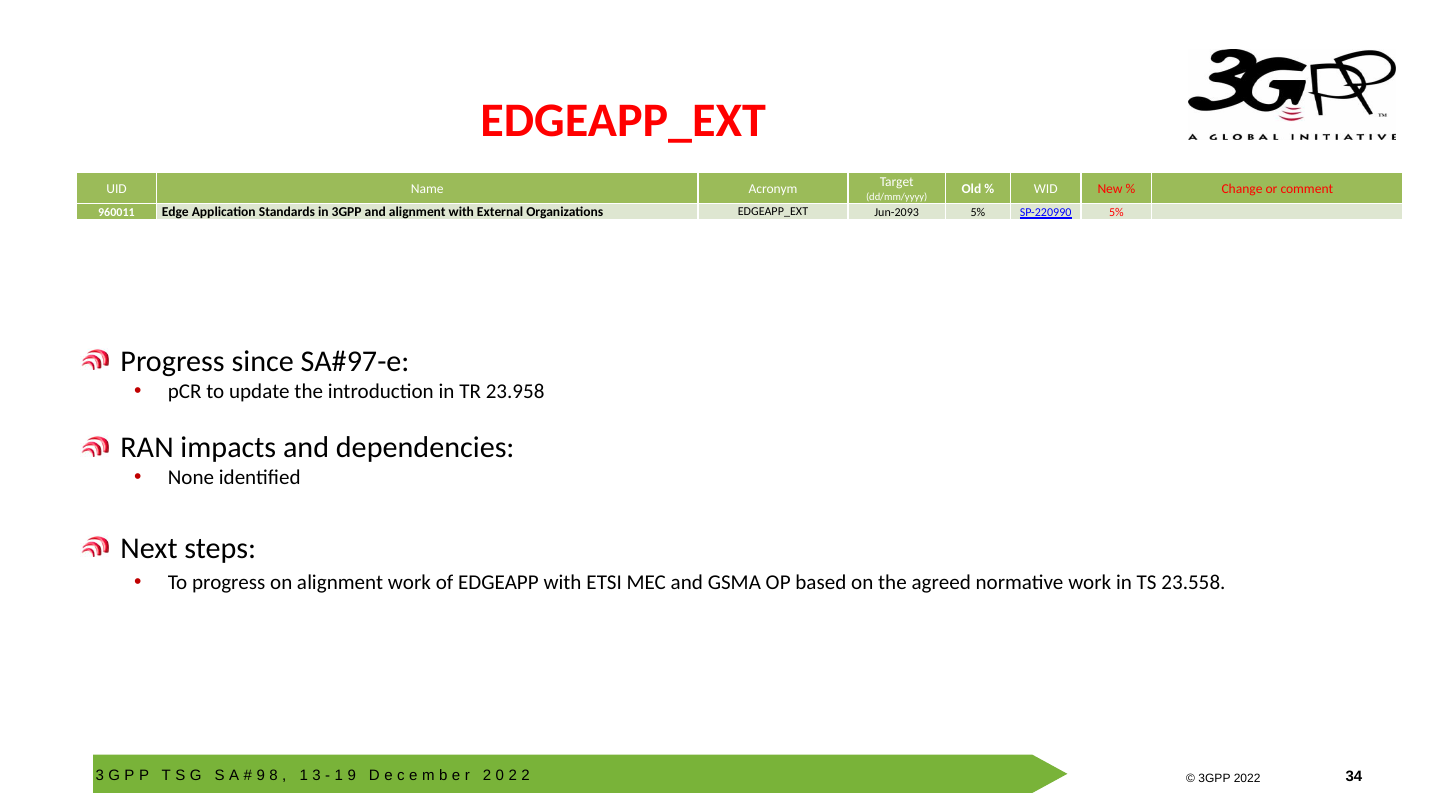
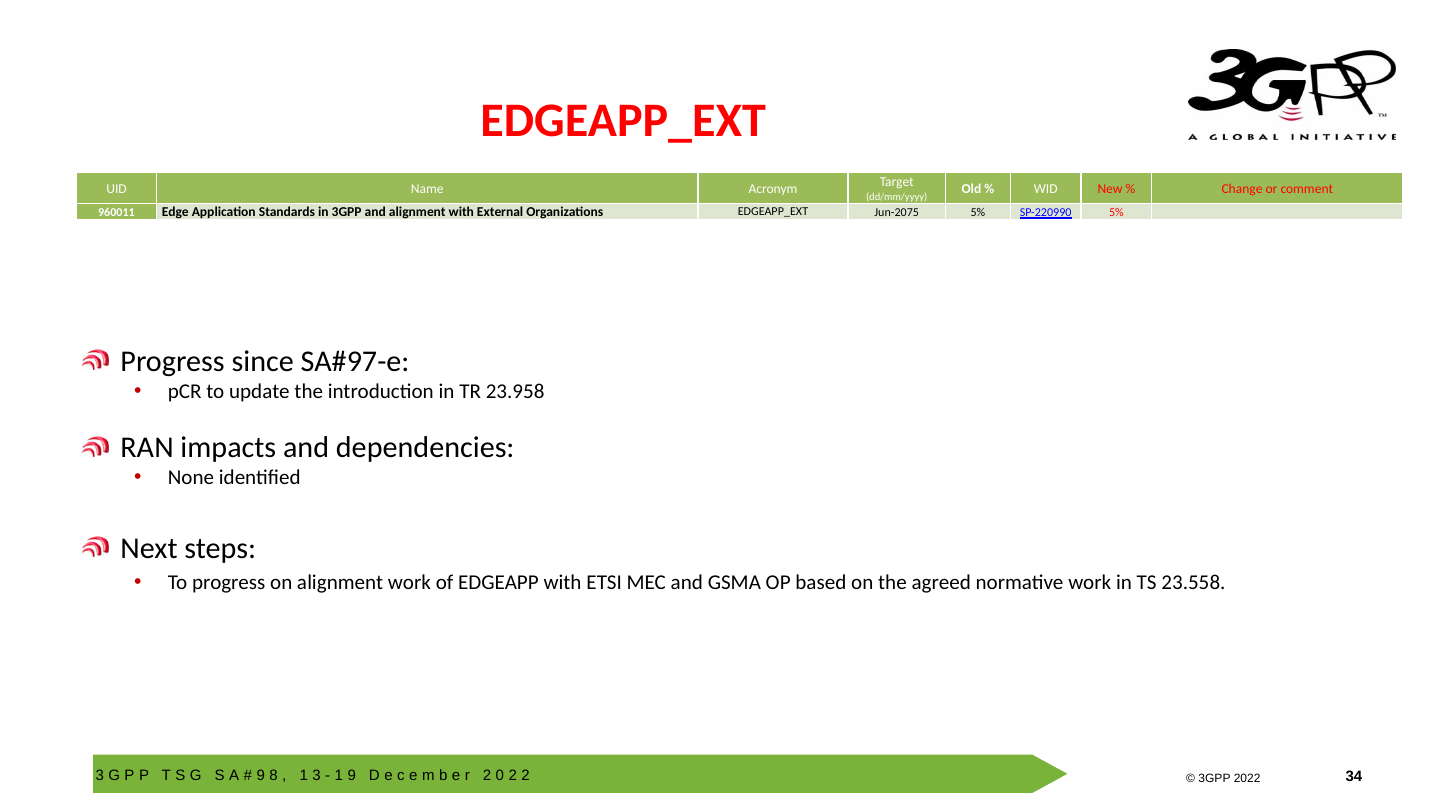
Jun-2093: Jun-2093 -> Jun-2075
